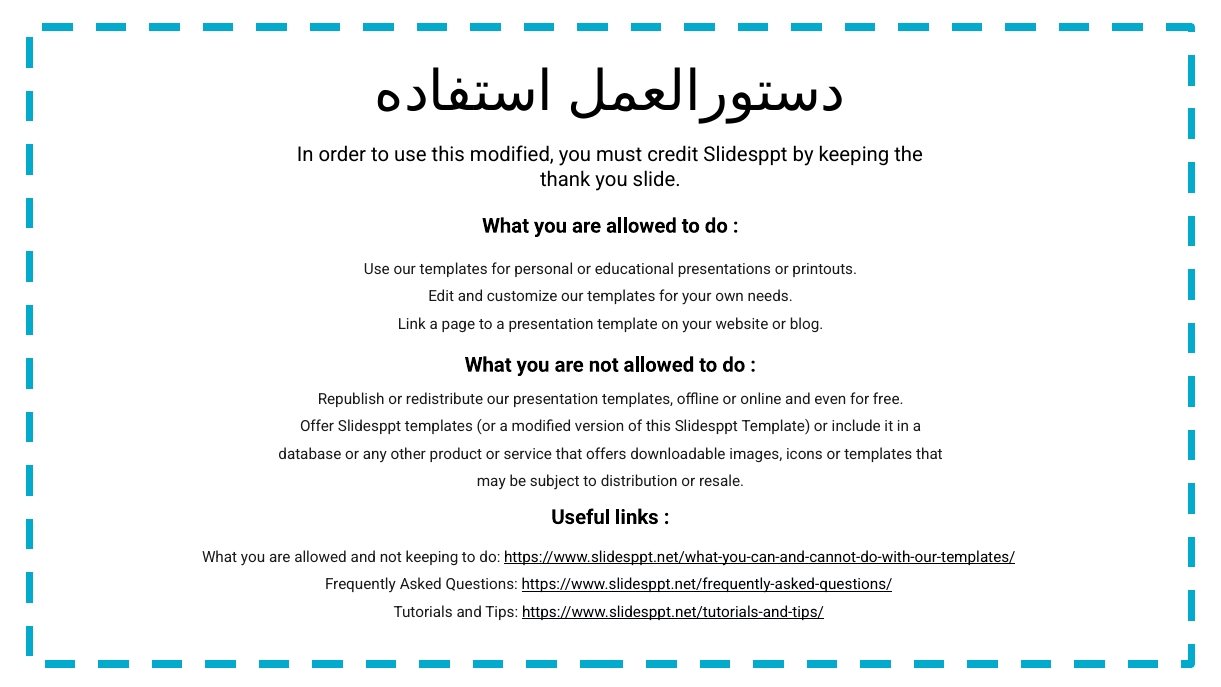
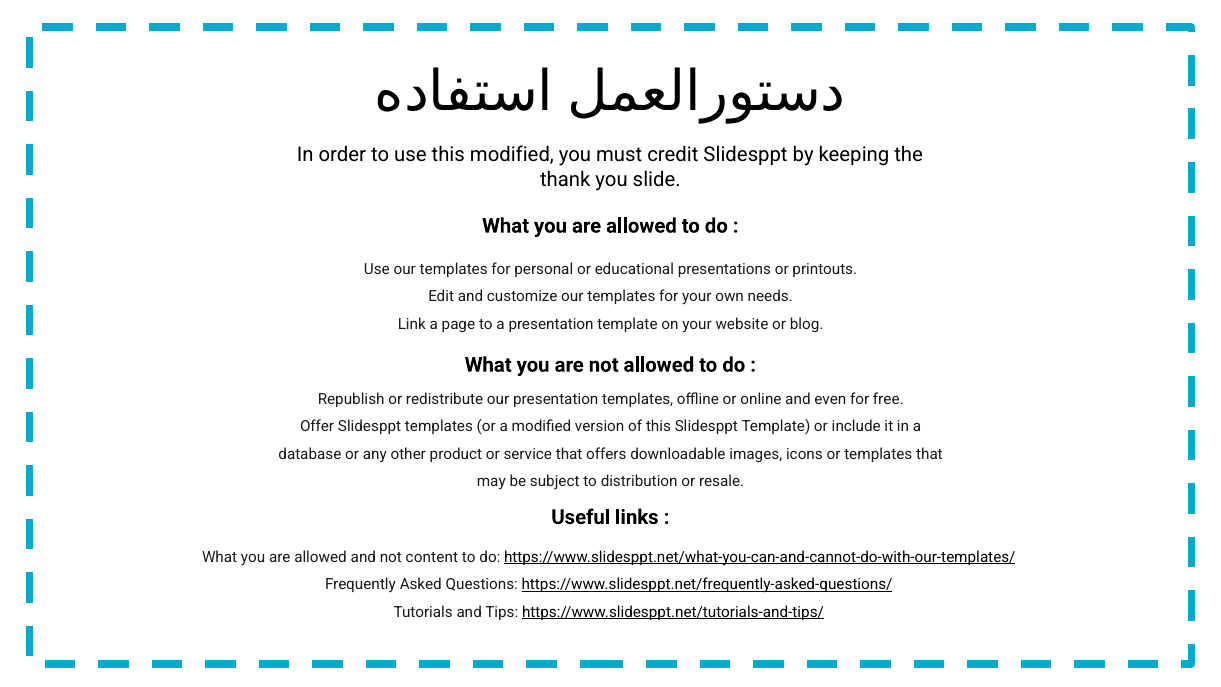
not keeping: keeping -> content
